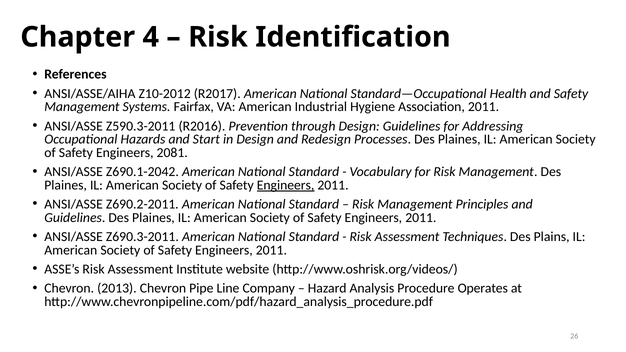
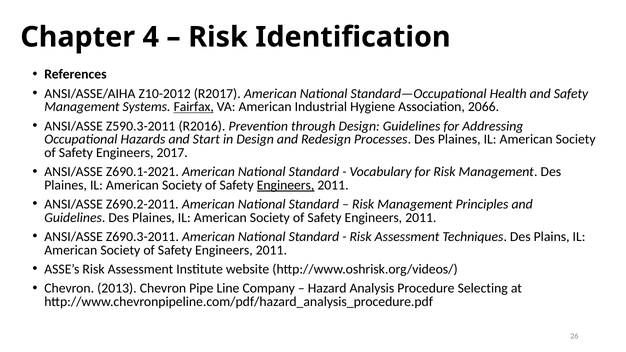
Fairfax underline: none -> present
Association 2011: 2011 -> 2066
2081: 2081 -> 2017
Z690.1-2042: Z690.1-2042 -> Z690.1-2021
Operates: Operates -> Selecting
